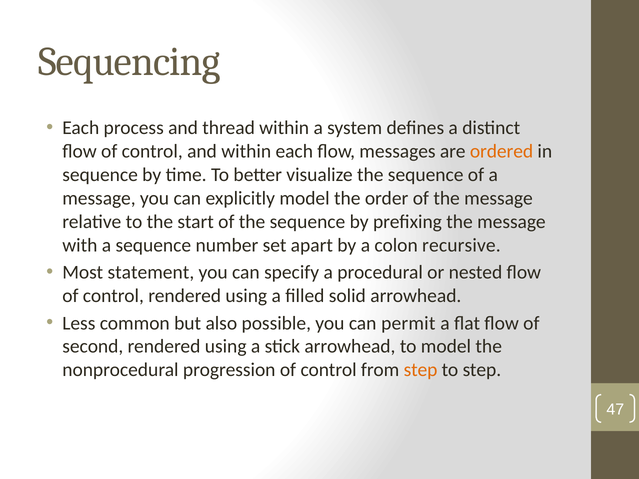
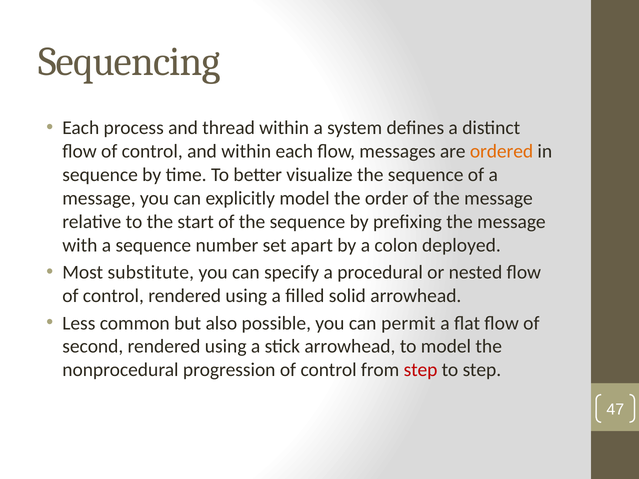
recursive: recursive -> deployed
statement: statement -> substitute
step at (421, 370) colour: orange -> red
